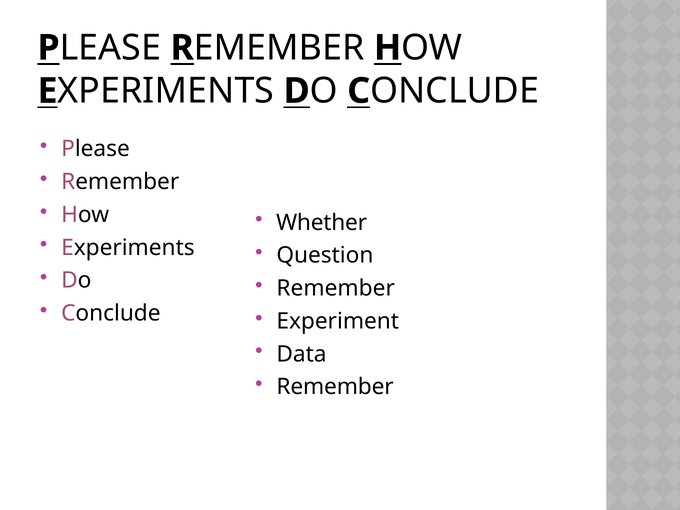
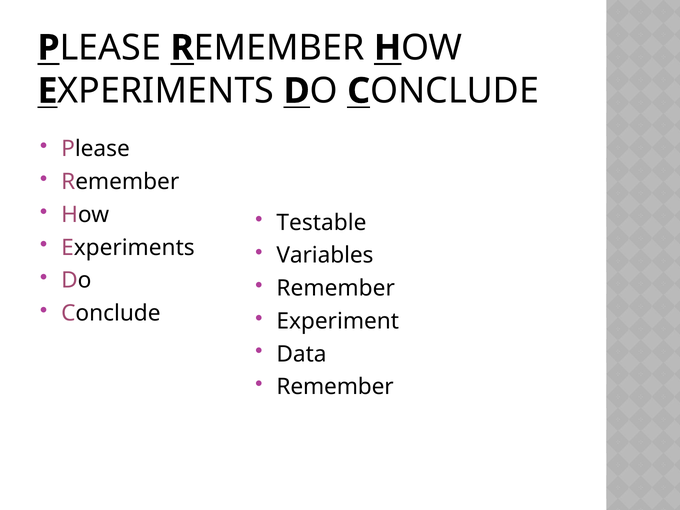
Whether: Whether -> Testable
Question: Question -> Variables
